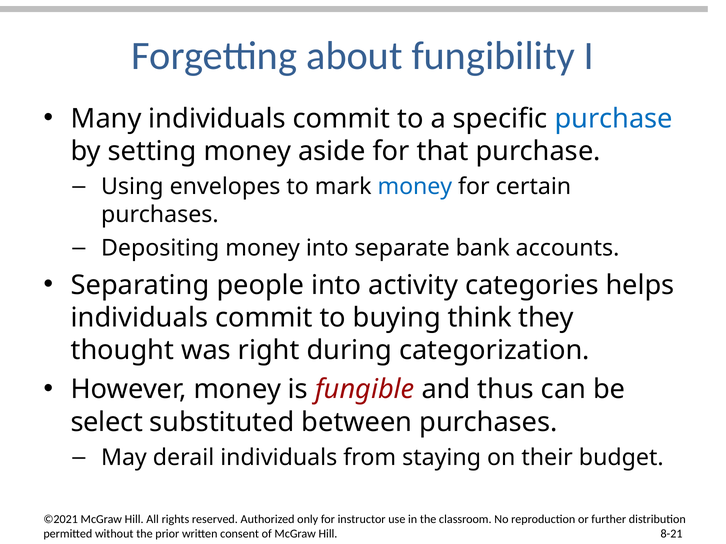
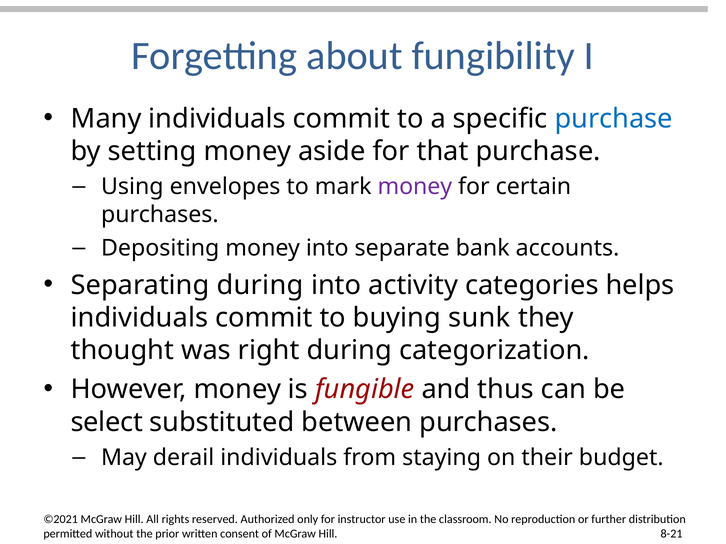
money at (415, 187) colour: blue -> purple
Separating people: people -> during
think: think -> sunk
